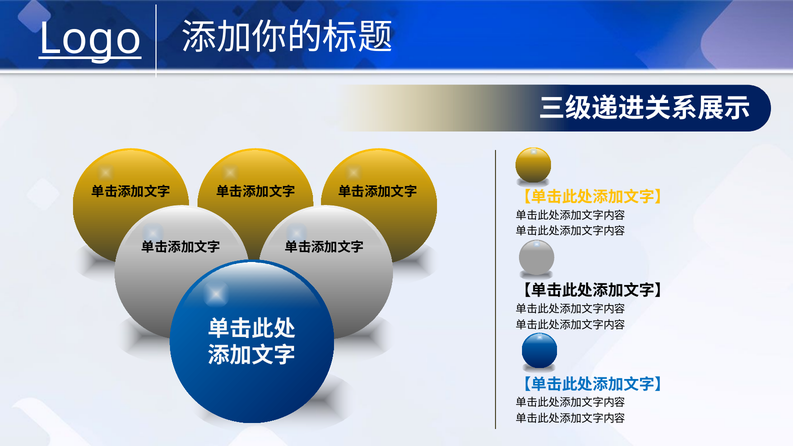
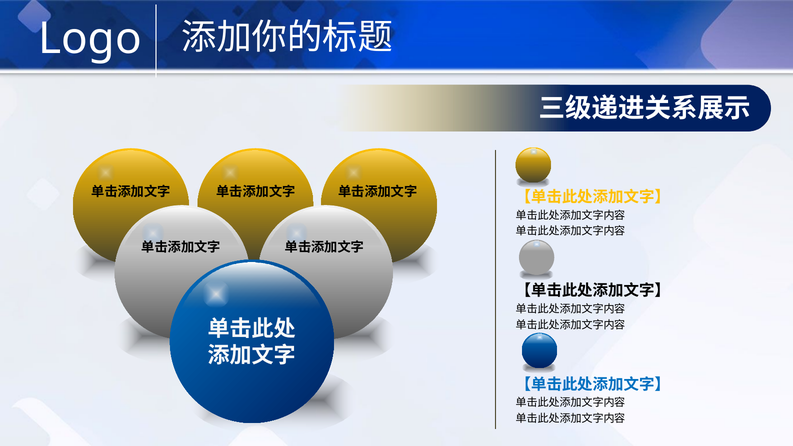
Logo underline: present -> none
